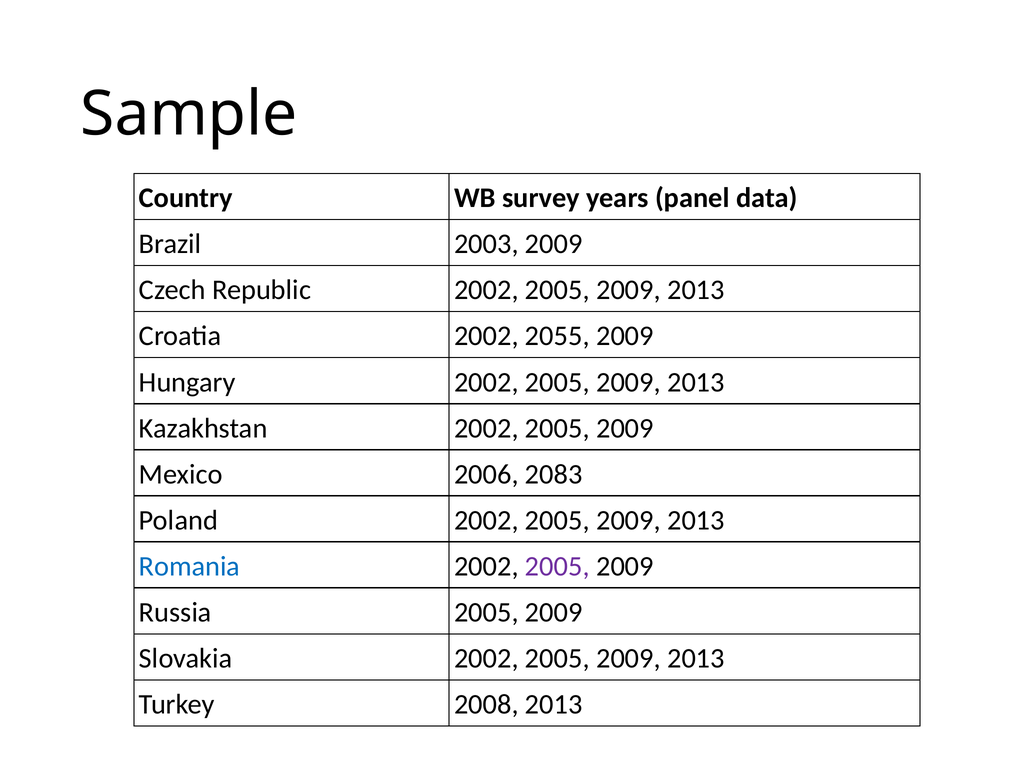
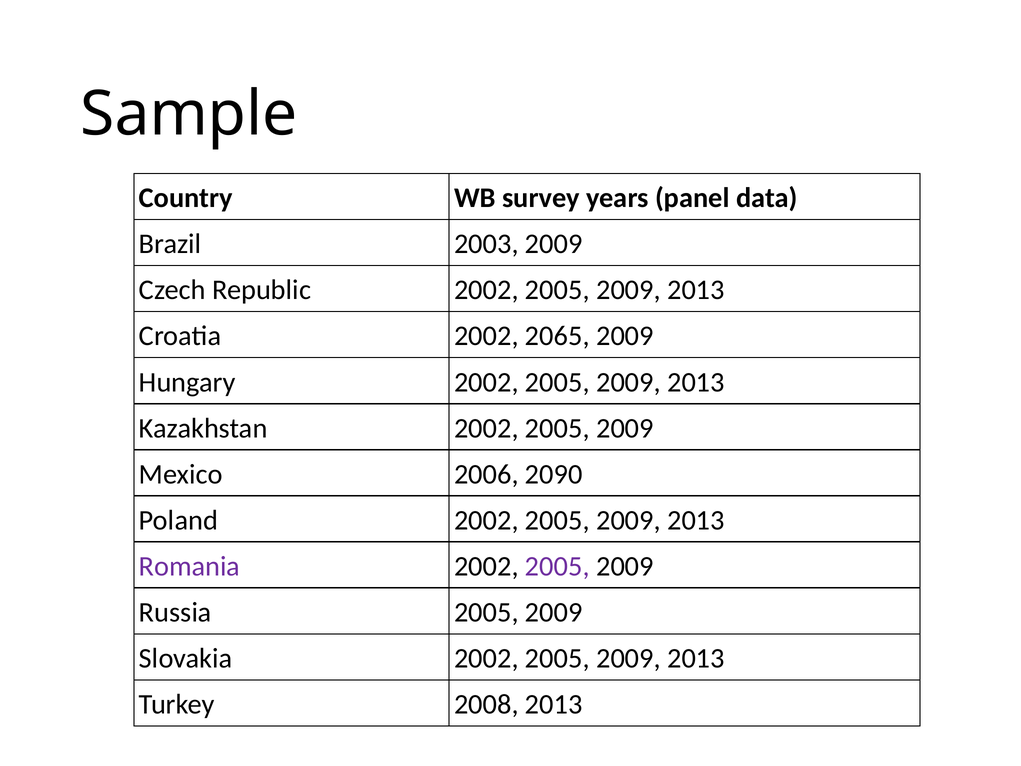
2055: 2055 -> 2065
2083: 2083 -> 2090
Romania colour: blue -> purple
